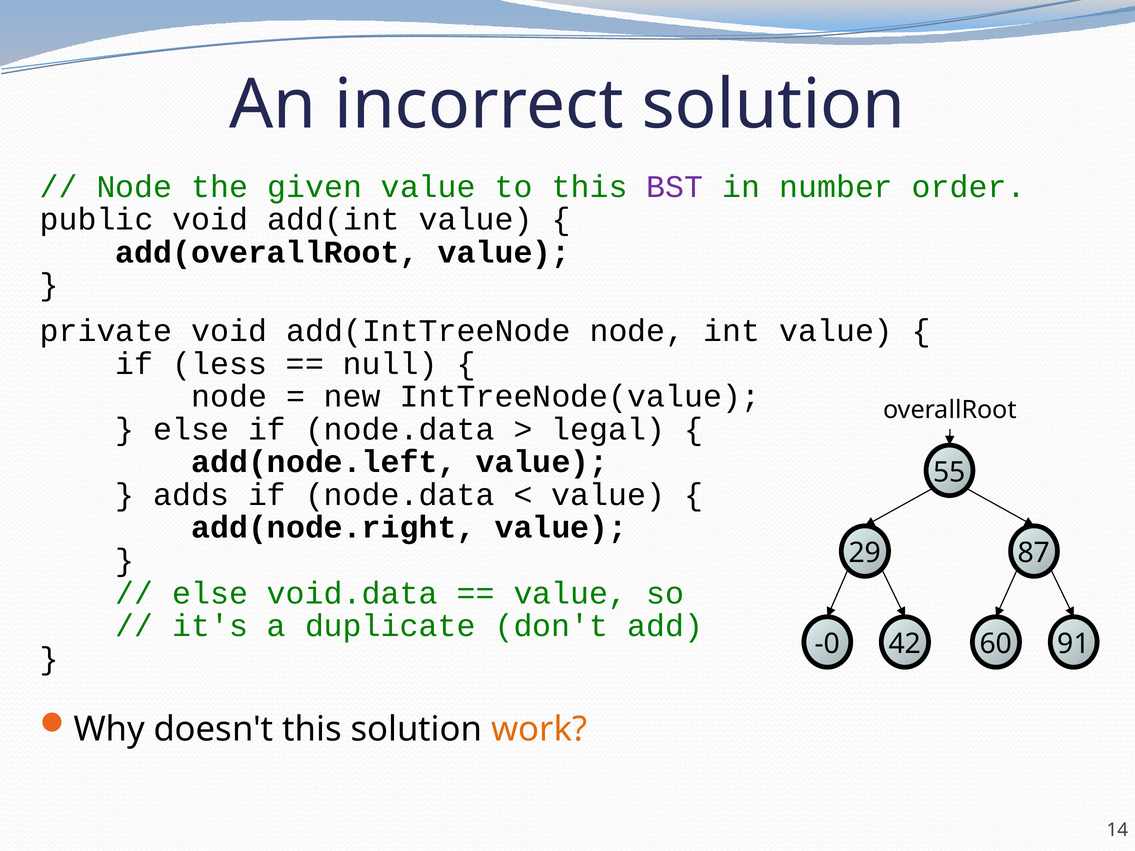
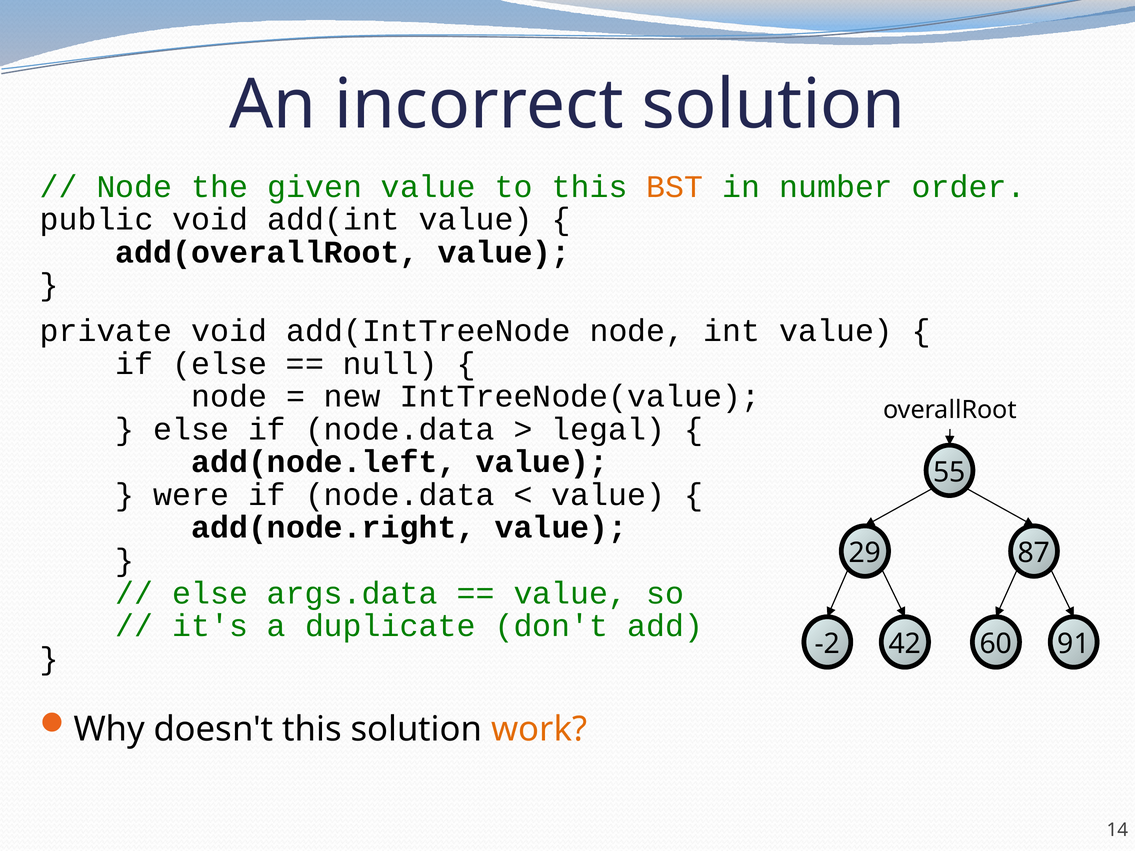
BST colour: purple -> orange
if less: less -> else
adds: adds -> were
void.data: void.data -> args.data
-0: -0 -> -2
